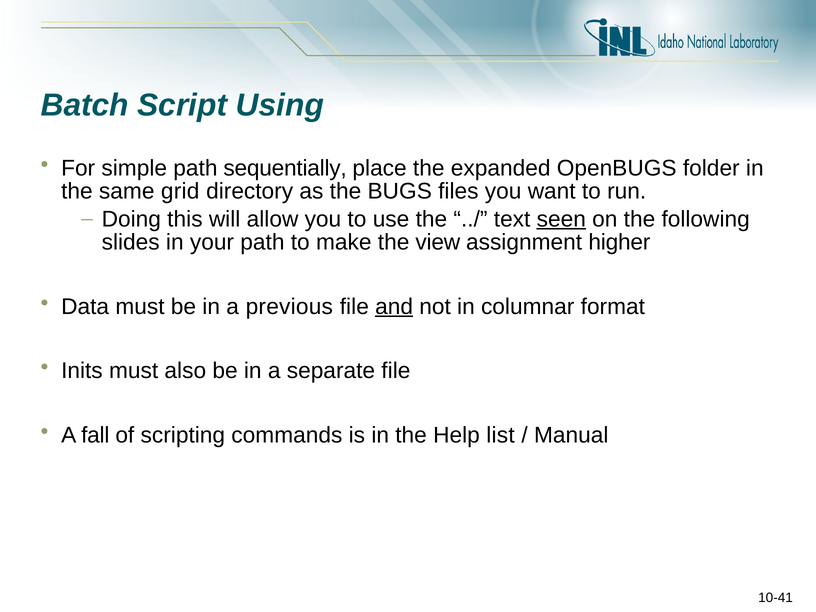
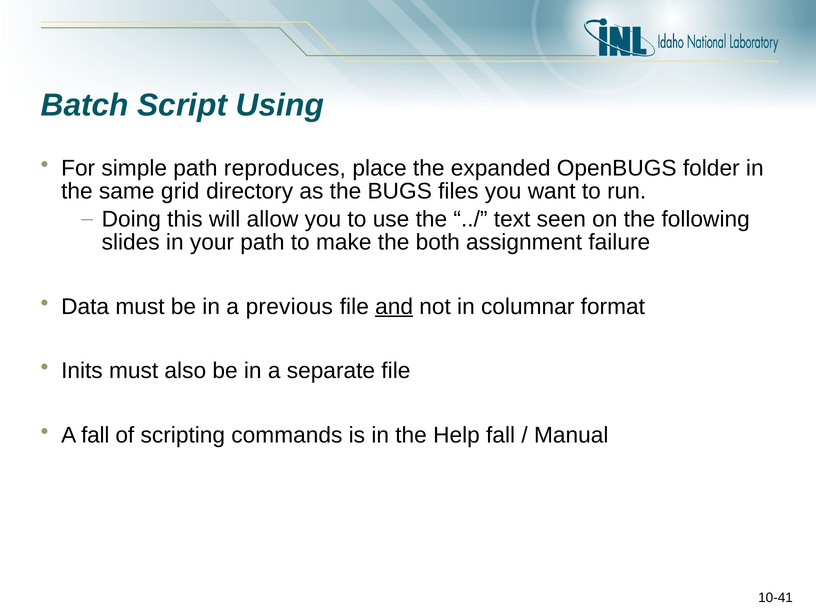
sequentially: sequentially -> reproduces
seen underline: present -> none
view: view -> both
higher: higher -> failure
Help list: list -> fall
